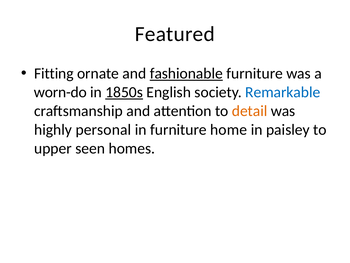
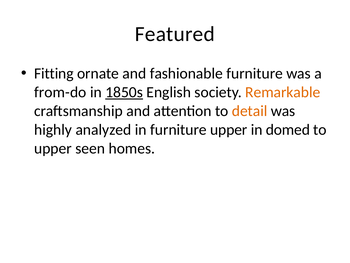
fashionable underline: present -> none
worn-do: worn-do -> from-do
Remarkable colour: blue -> orange
personal: personal -> analyzed
furniture home: home -> upper
paisley: paisley -> domed
